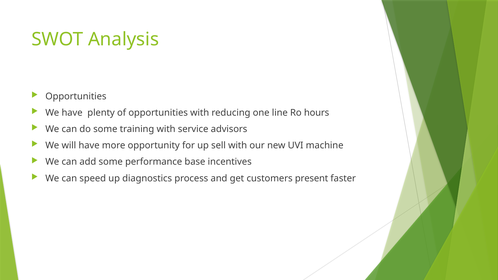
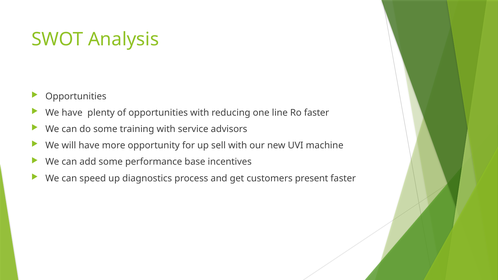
Ro hours: hours -> faster
